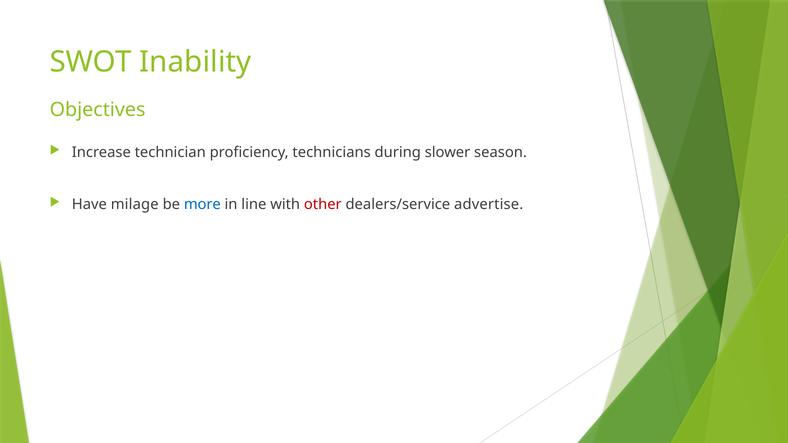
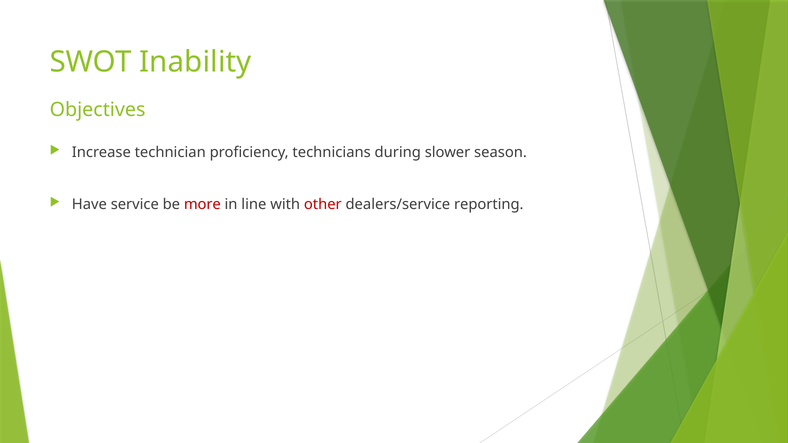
milage: milage -> service
more colour: blue -> red
advertise: advertise -> reporting
